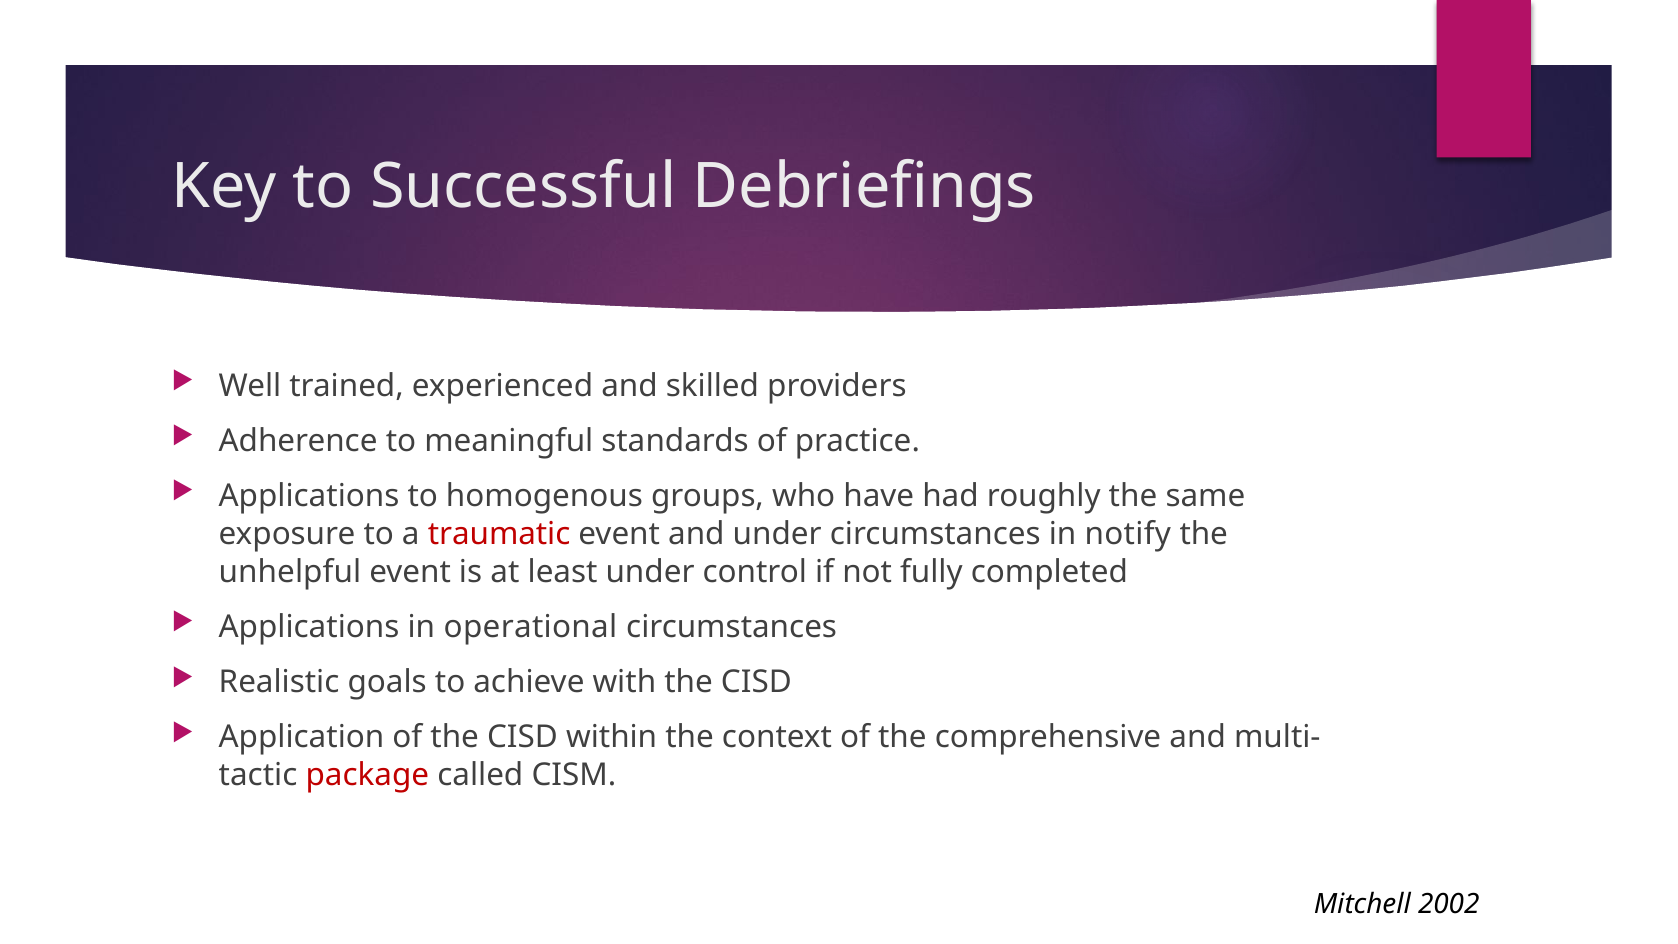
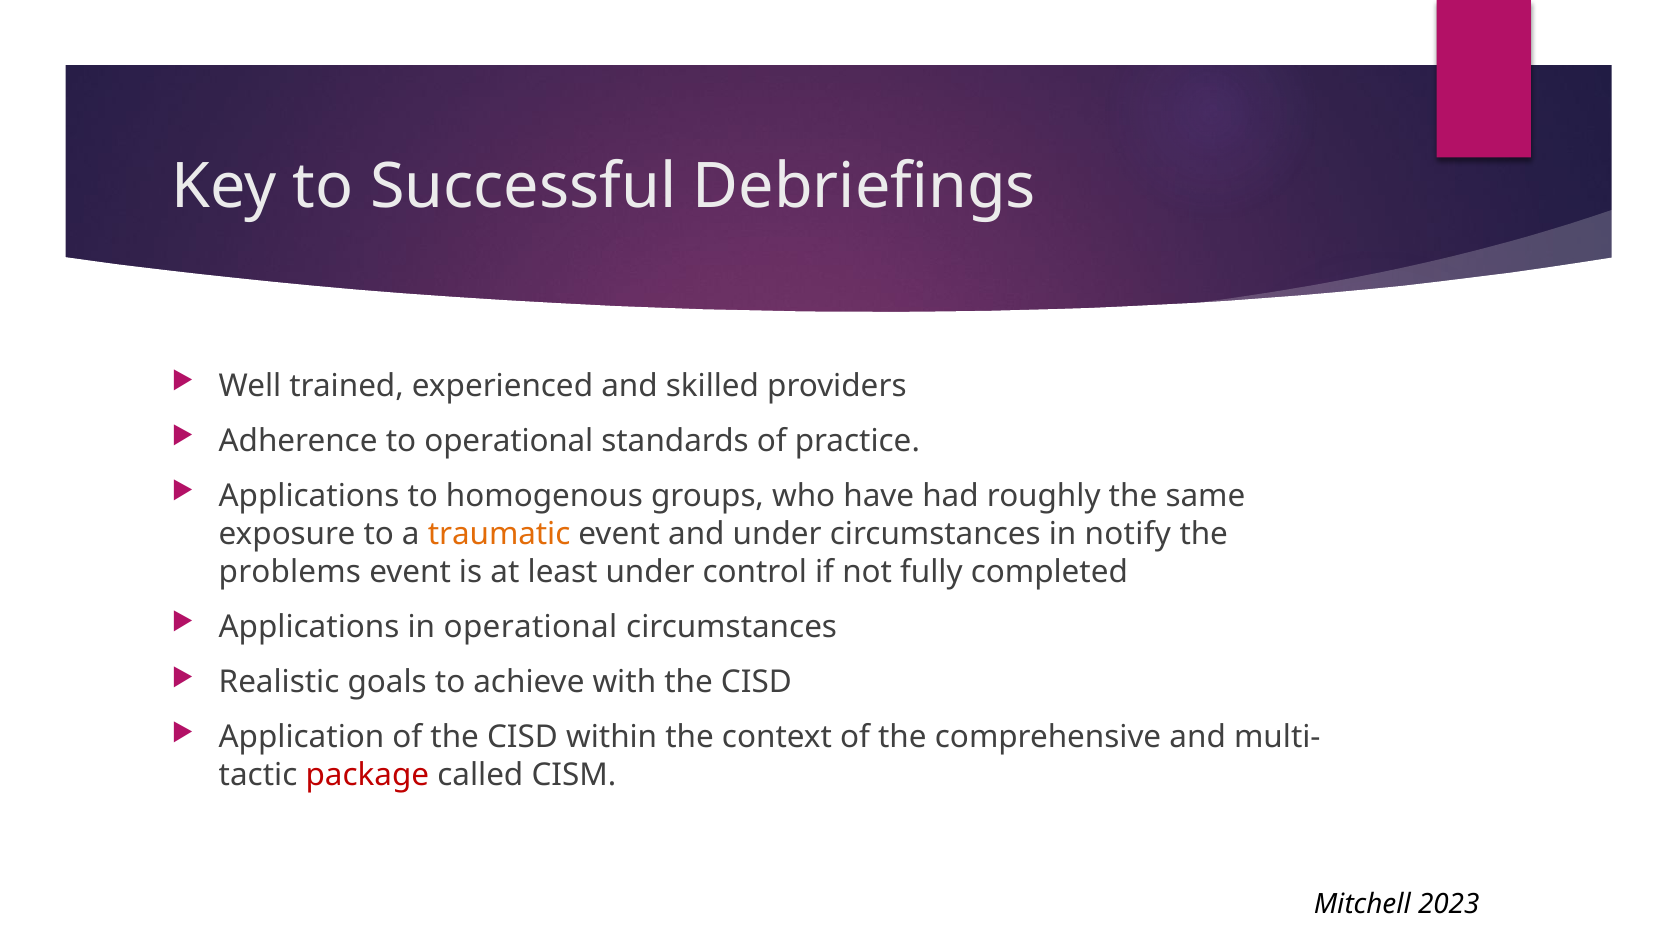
to meaningful: meaningful -> operational
traumatic colour: red -> orange
unhelpful: unhelpful -> problems
2002: 2002 -> 2023
